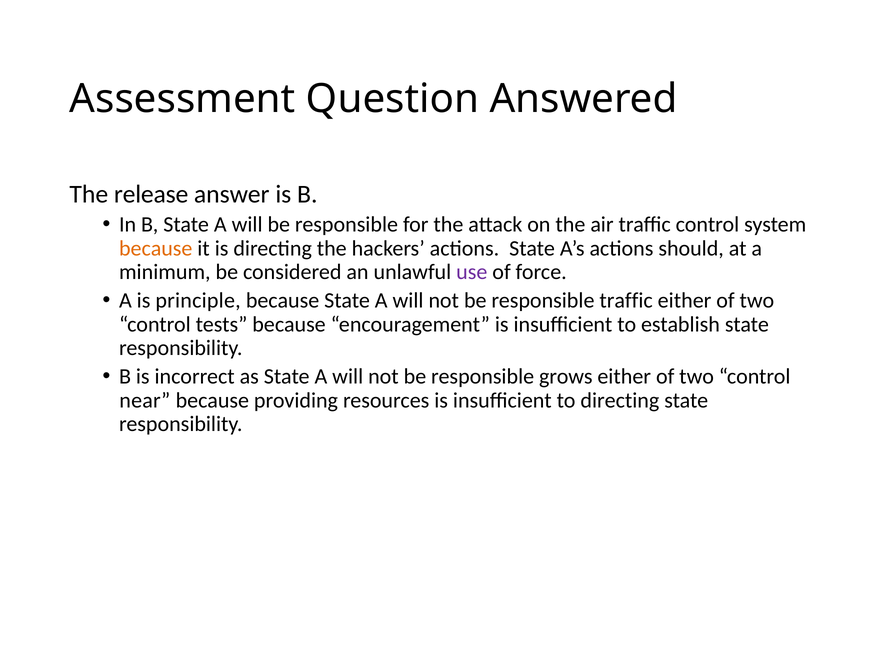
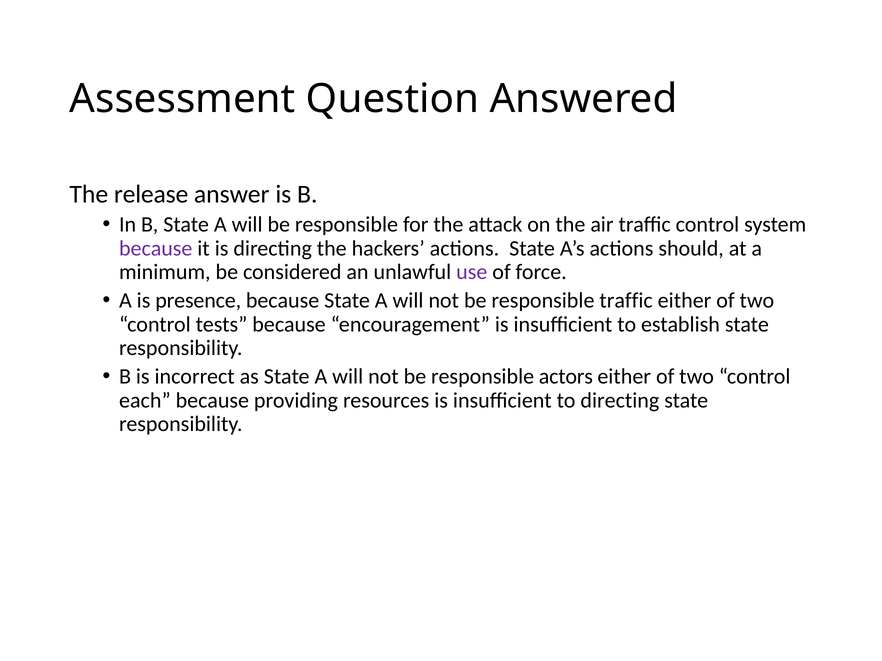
because at (156, 248) colour: orange -> purple
principle: principle -> presence
grows: grows -> actors
near: near -> each
